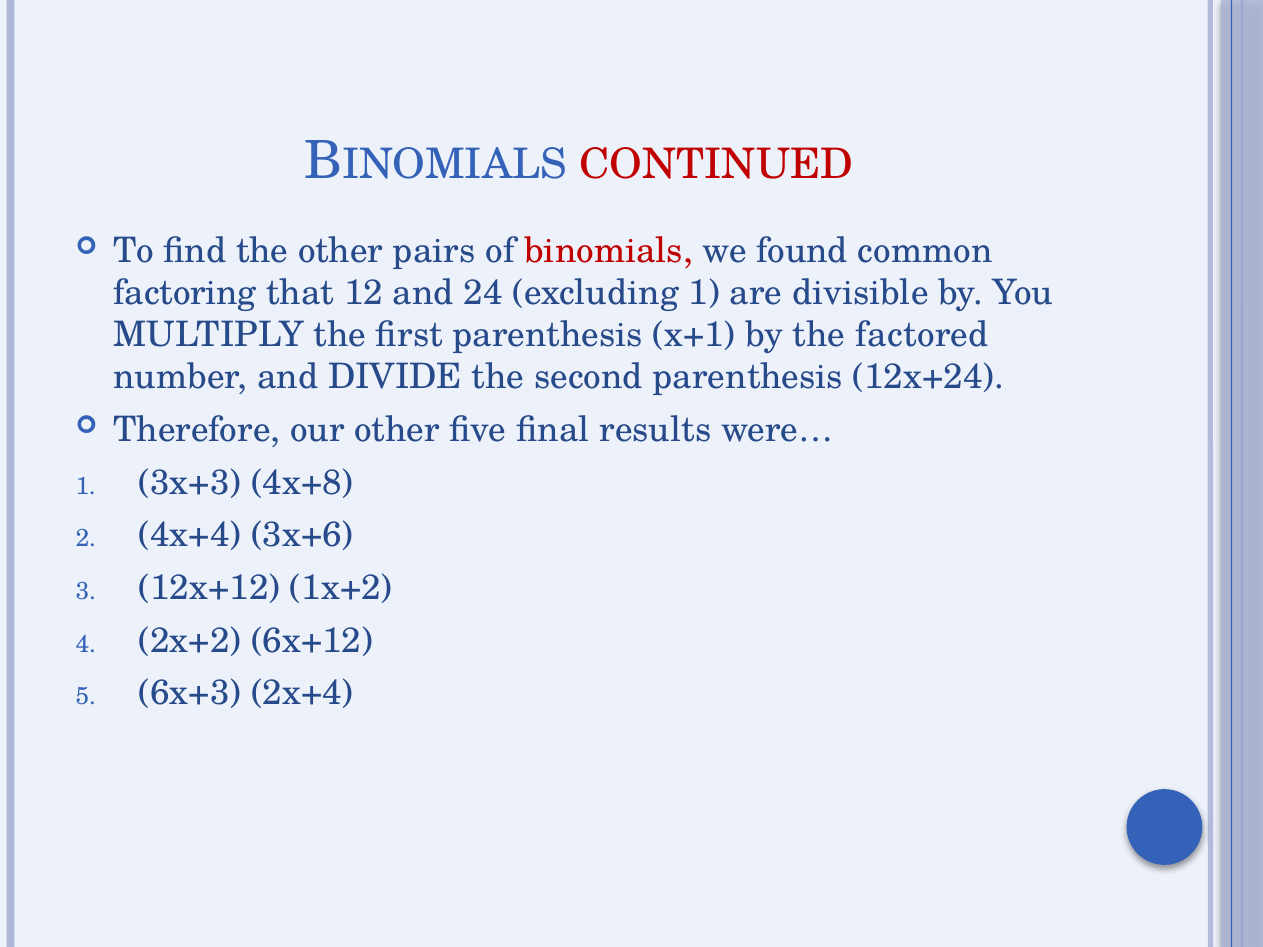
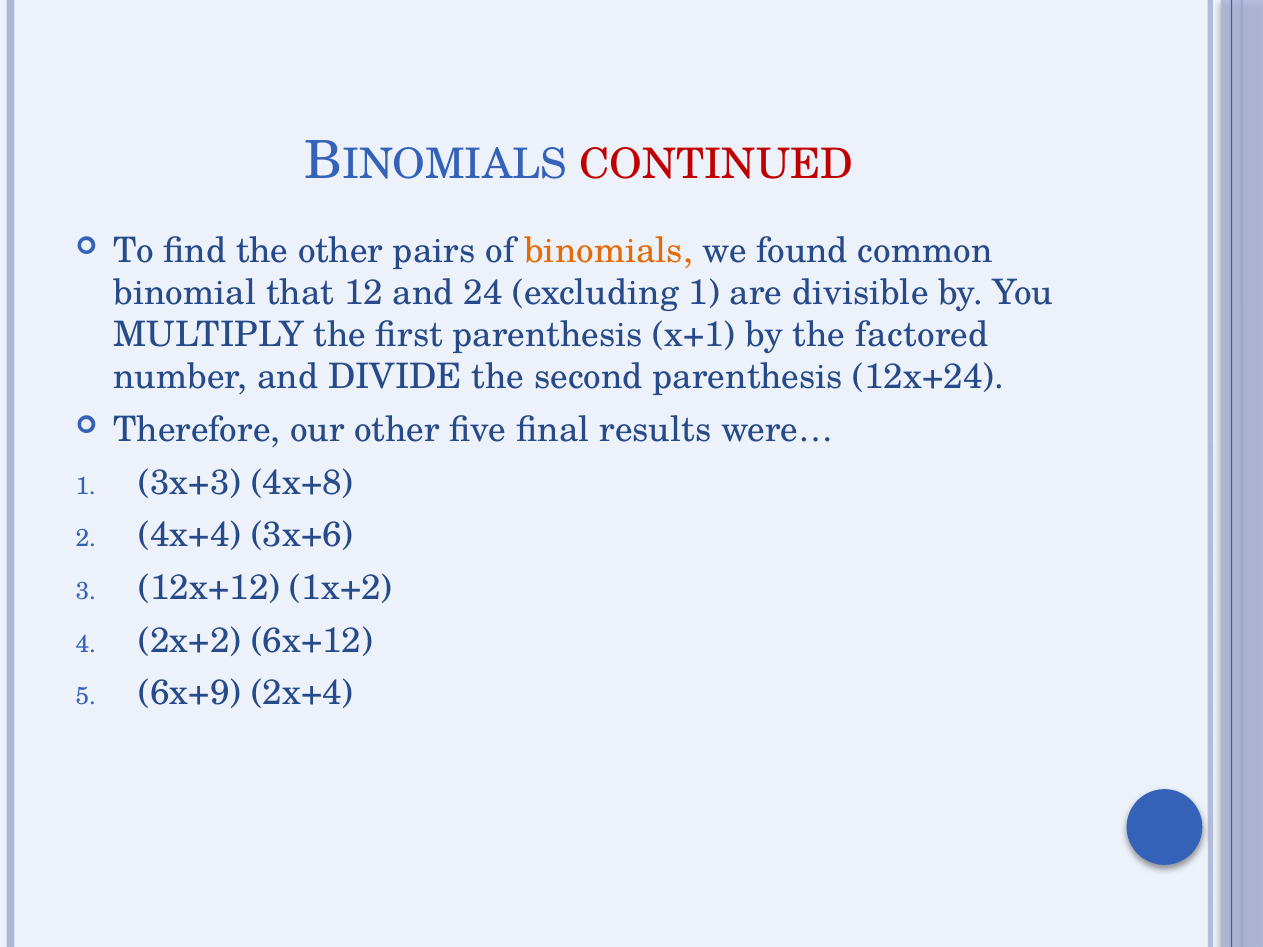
binomials colour: red -> orange
factoring: factoring -> binomial
6x+3: 6x+3 -> 6x+9
